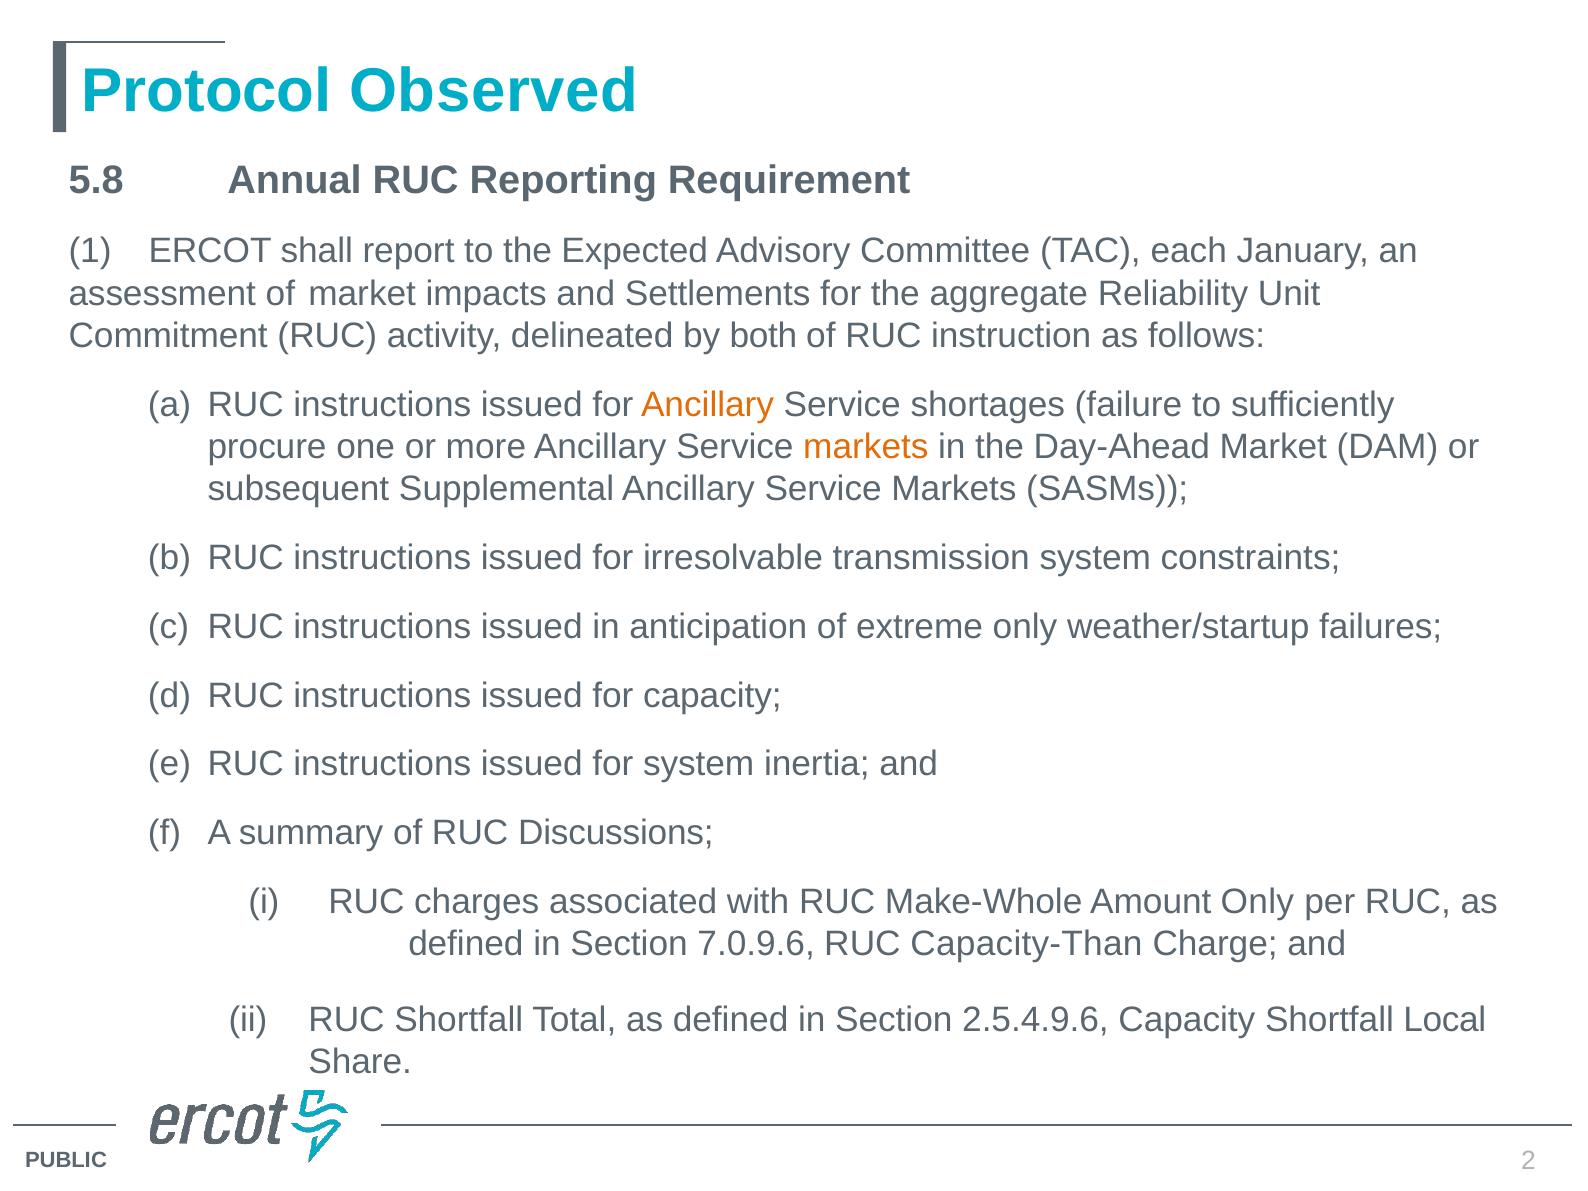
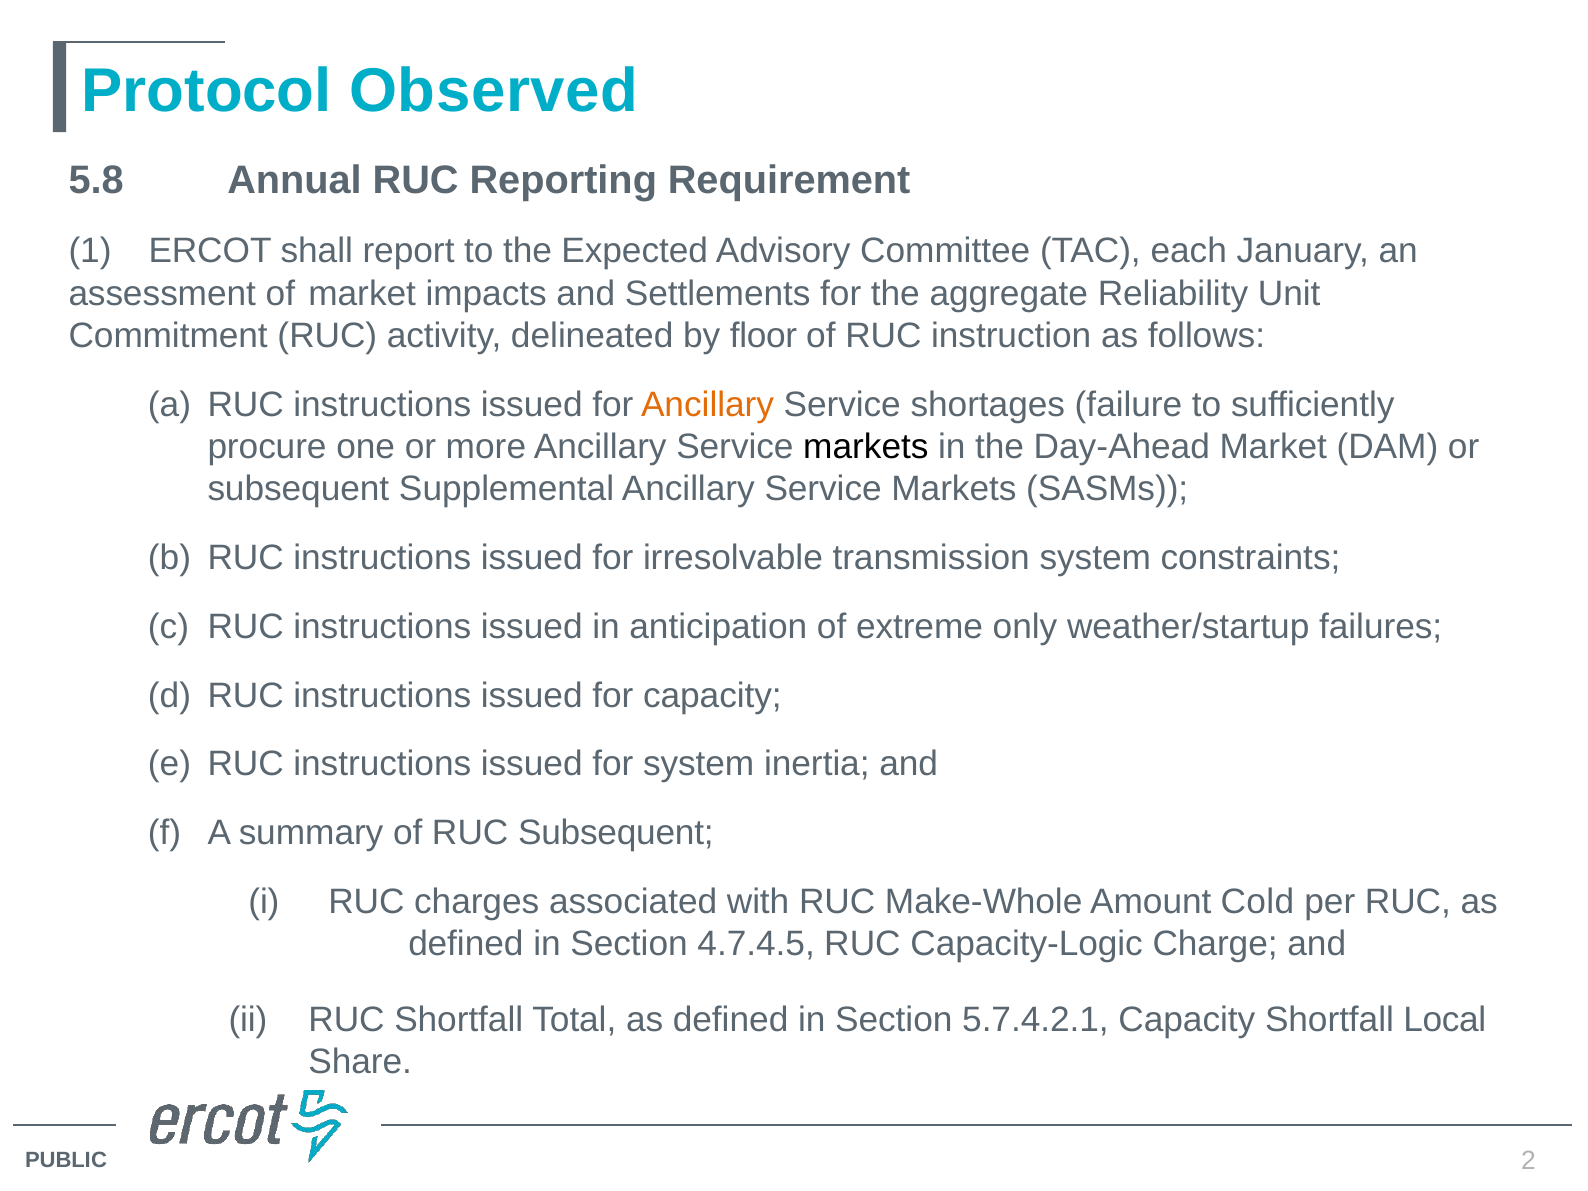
both: both -> floor
markets at (866, 447) colour: orange -> black
RUC Discussions: Discussions -> Subsequent
Amount Only: Only -> Cold
7.0.9.6: 7.0.9.6 -> 4.7.4.5
Capacity-Than: Capacity-Than -> Capacity-Logic
2.5.4.9.6: 2.5.4.9.6 -> 5.7.4.2.1
